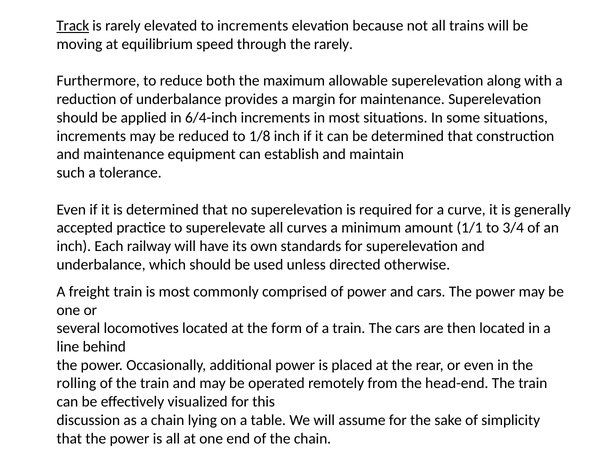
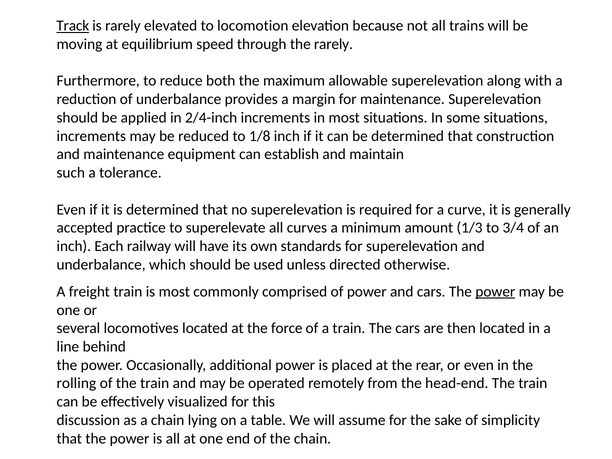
to increments: increments -> locomotion
6/4-inch: 6/4-inch -> 2/4-inch
1/1: 1/1 -> 1/3
power at (495, 292) underline: none -> present
form: form -> force
